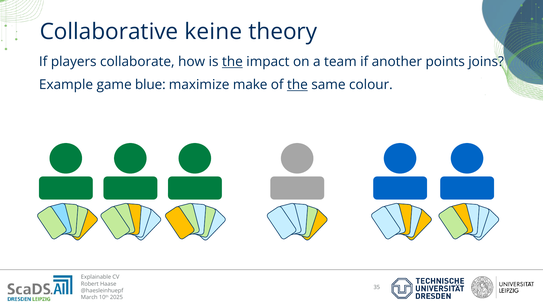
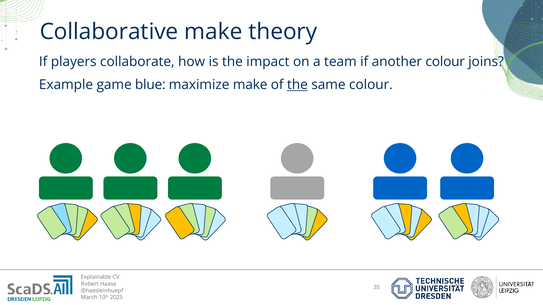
Collaborative keine: keine -> make
the at (232, 62) underline: present -> none
another points: points -> colour
